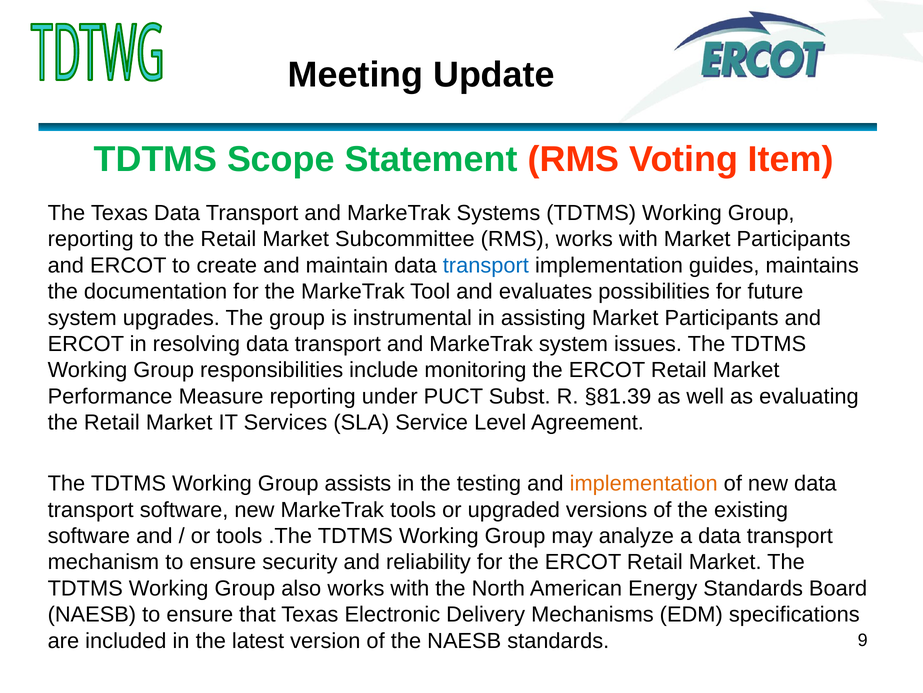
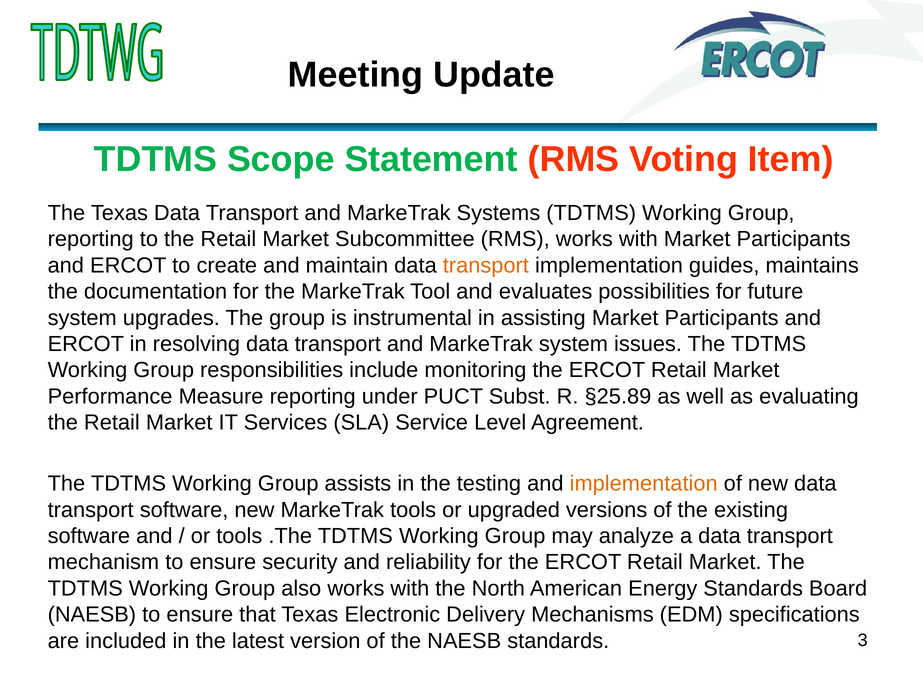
transport at (486, 265) colour: blue -> orange
§81.39: §81.39 -> §25.89
9: 9 -> 3
